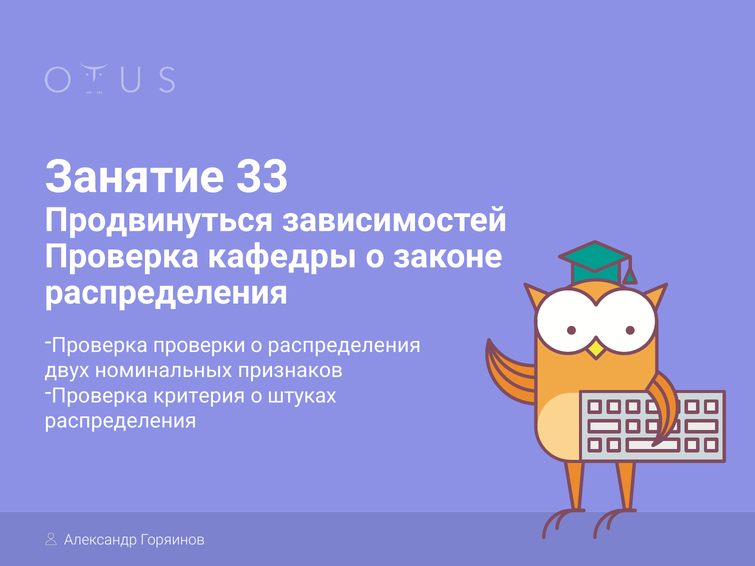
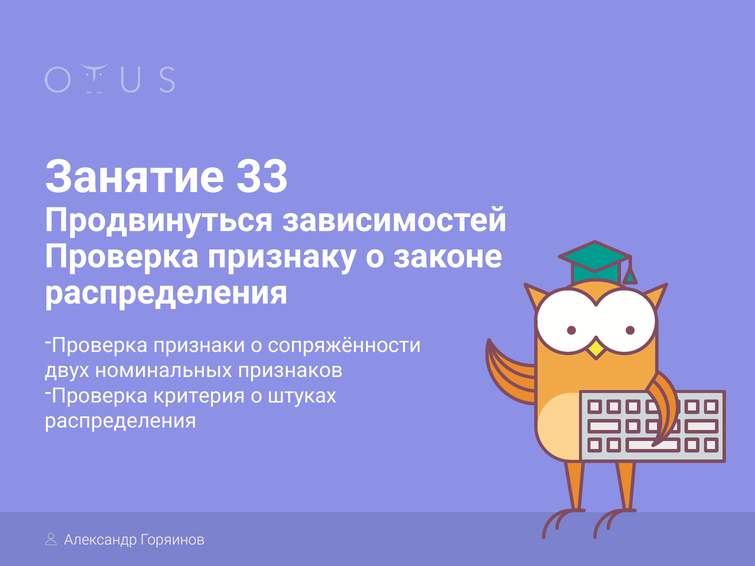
кафедры: кафедры -> признаку
проверки: проверки -> признаки
о распределения: распределения -> сопряжённости
